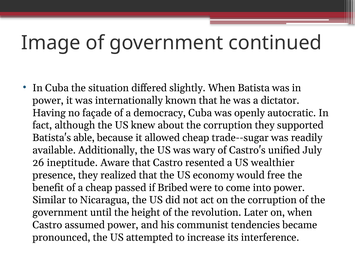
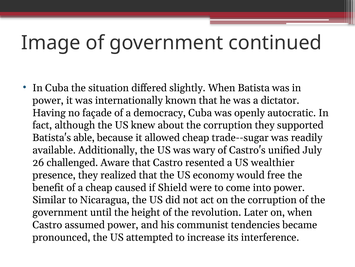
ineptitude: ineptitude -> challenged
passed: passed -> caused
Bribed: Bribed -> Shield
